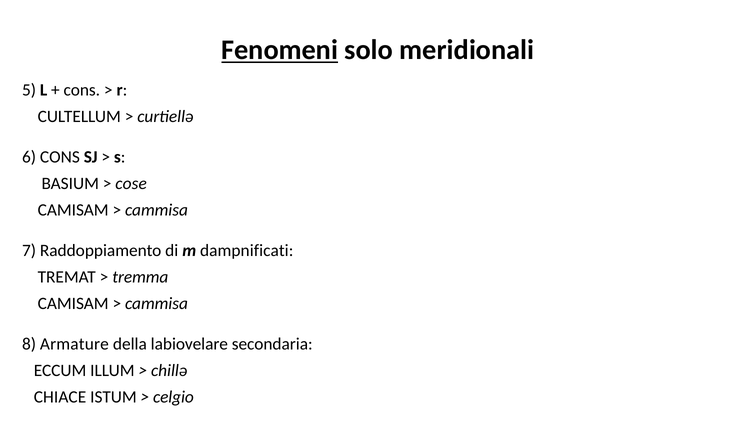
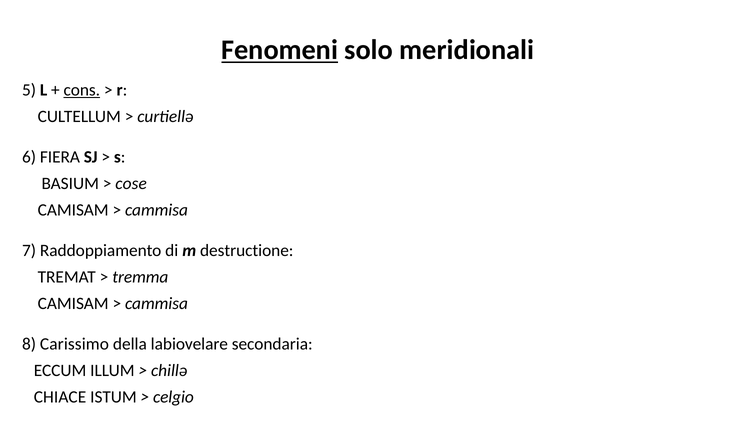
cons at (82, 90) underline: none -> present
6 CONS: CONS -> FIERA
dampnificati: dampnificati -> destructione
Armature: Armature -> Carissimo
